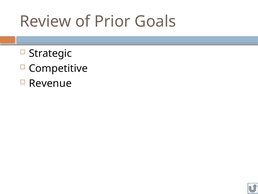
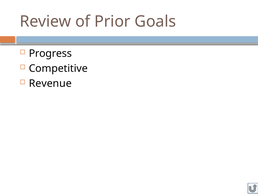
Strategic: Strategic -> Progress
